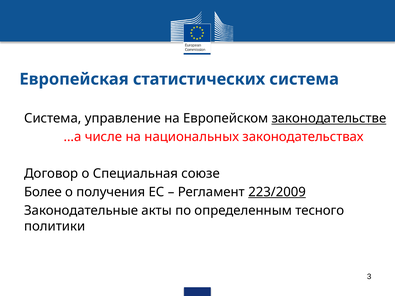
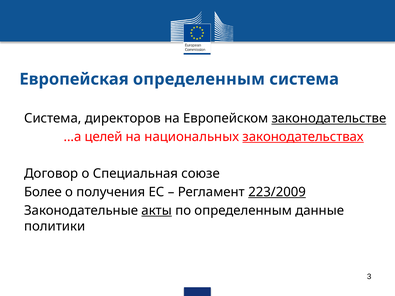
Европейская статистических: статистических -> определенным
управление: управление -> директоров
числе: числе -> целей
законодательствах underline: none -> present
акты underline: none -> present
тесного: тесного -> данные
